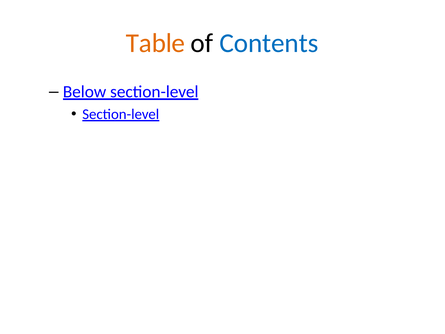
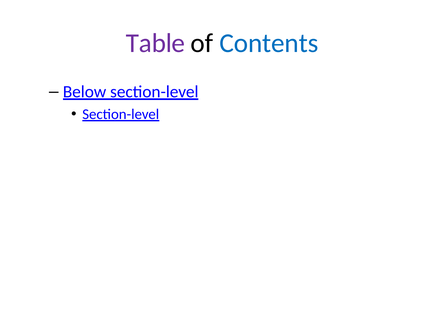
Table colour: orange -> purple
